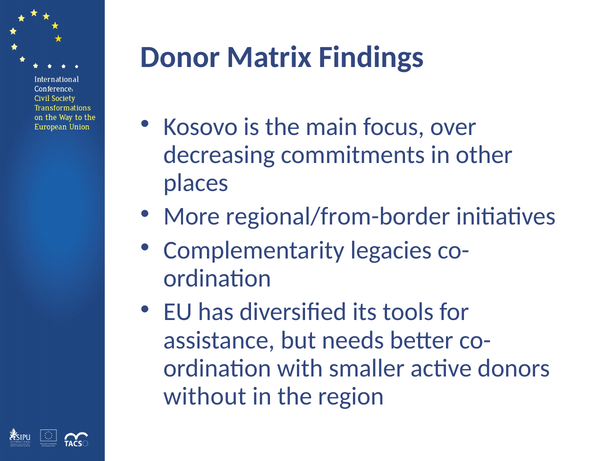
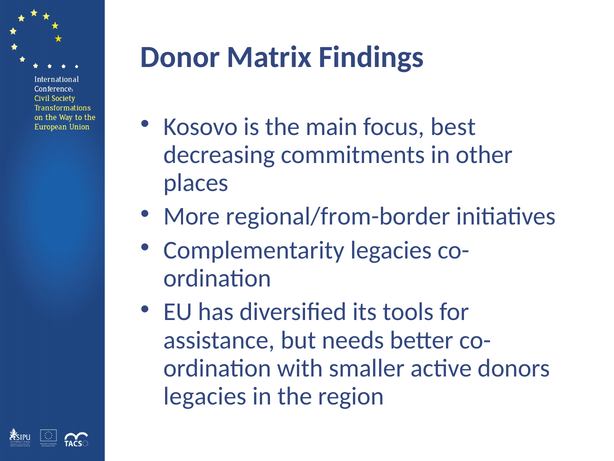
over: over -> best
without at (205, 396): without -> legacies
